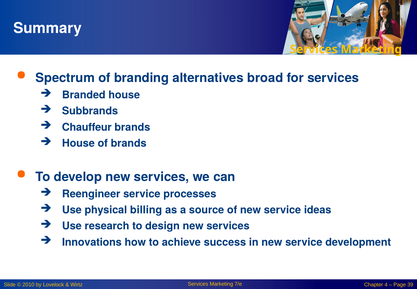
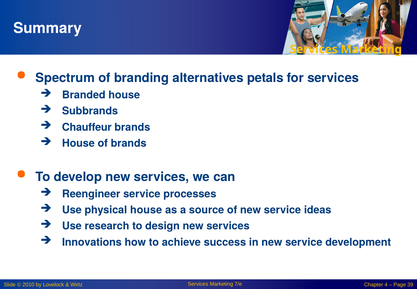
broad: broad -> petals
physical billing: billing -> house
